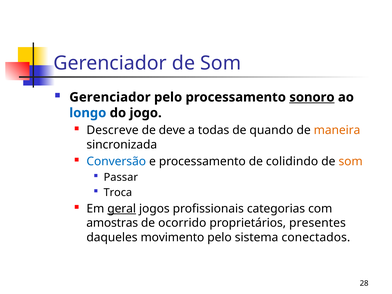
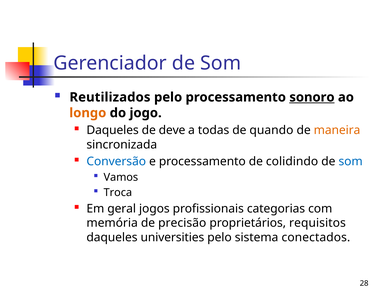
Gerenciador at (110, 97): Gerenciador -> Reutilizados
longo colour: blue -> orange
Descreve at (113, 130): Descreve -> Daqueles
som at (351, 161) colour: orange -> blue
Passar: Passar -> Vamos
geral underline: present -> none
amostras: amostras -> memória
ocorrido: ocorrido -> precisão
presentes: presentes -> requisitos
movimento: movimento -> universities
